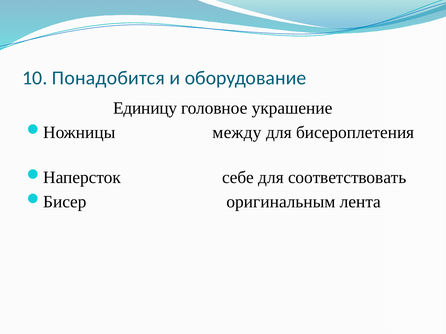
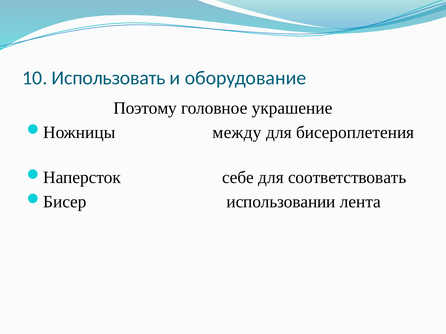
Понадобится: Понадобится -> Использовать
Единицу: Единицу -> Поэтому
оригинальным: оригинальным -> использовании
